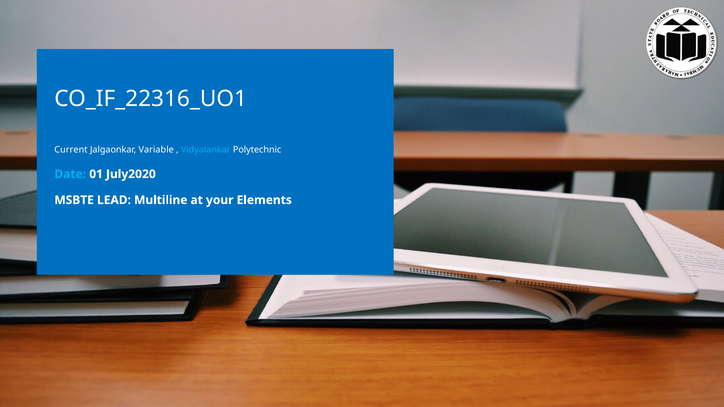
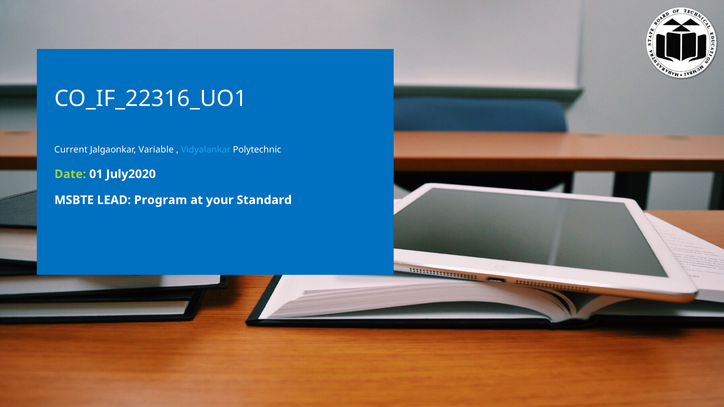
Date colour: light blue -> light green
Multiline: Multiline -> Program
Elements: Elements -> Standard
